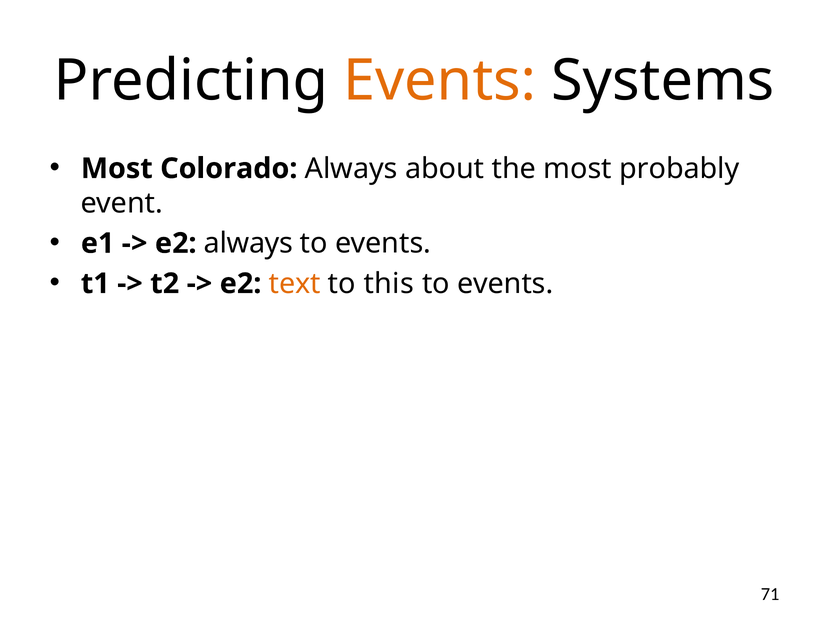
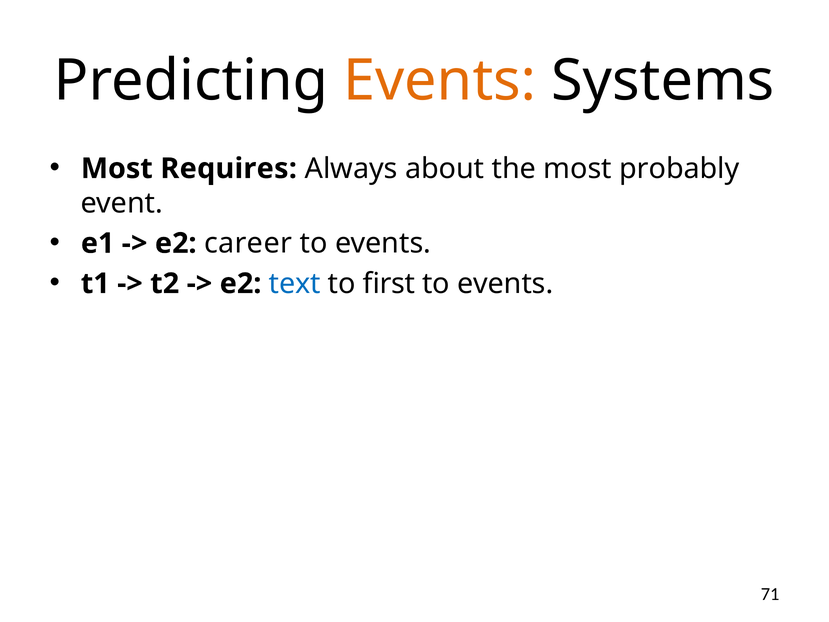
Colorado: Colorado -> Requires
e2 always: always -> career
text colour: orange -> blue
this: this -> first
